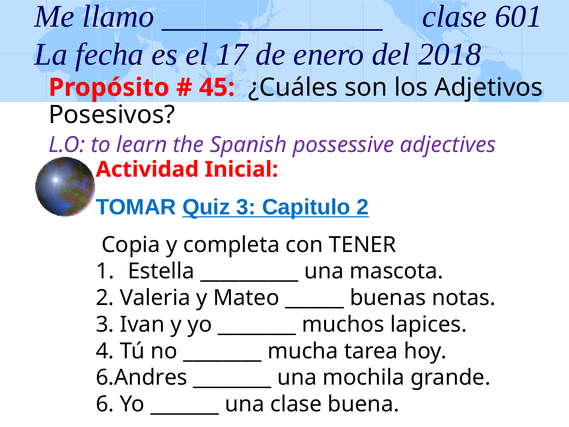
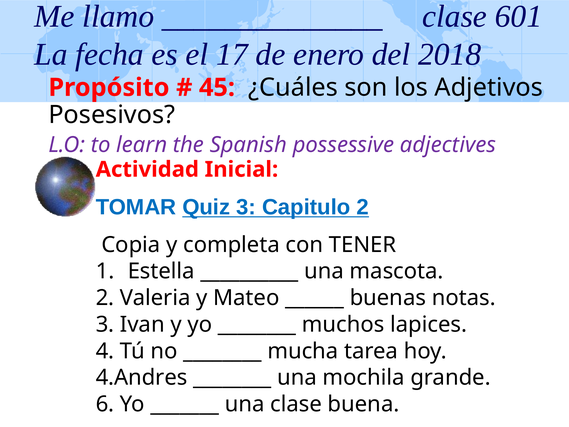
6.Andres: 6.Andres -> 4.Andres
